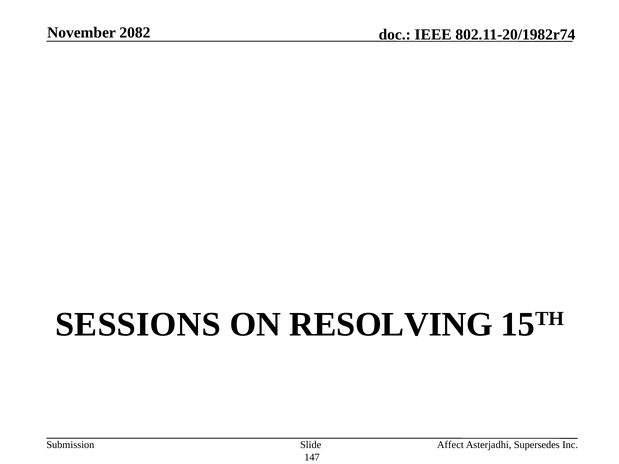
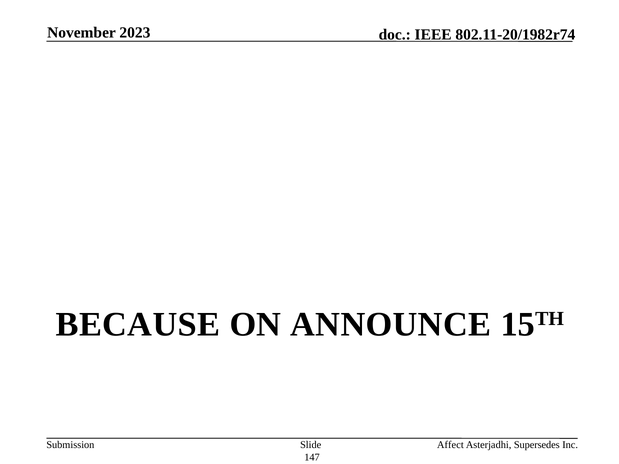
2082: 2082 -> 2023
SESSIONS: SESSIONS -> BECAUSE
RESOLVING: RESOLVING -> ANNOUNCE
